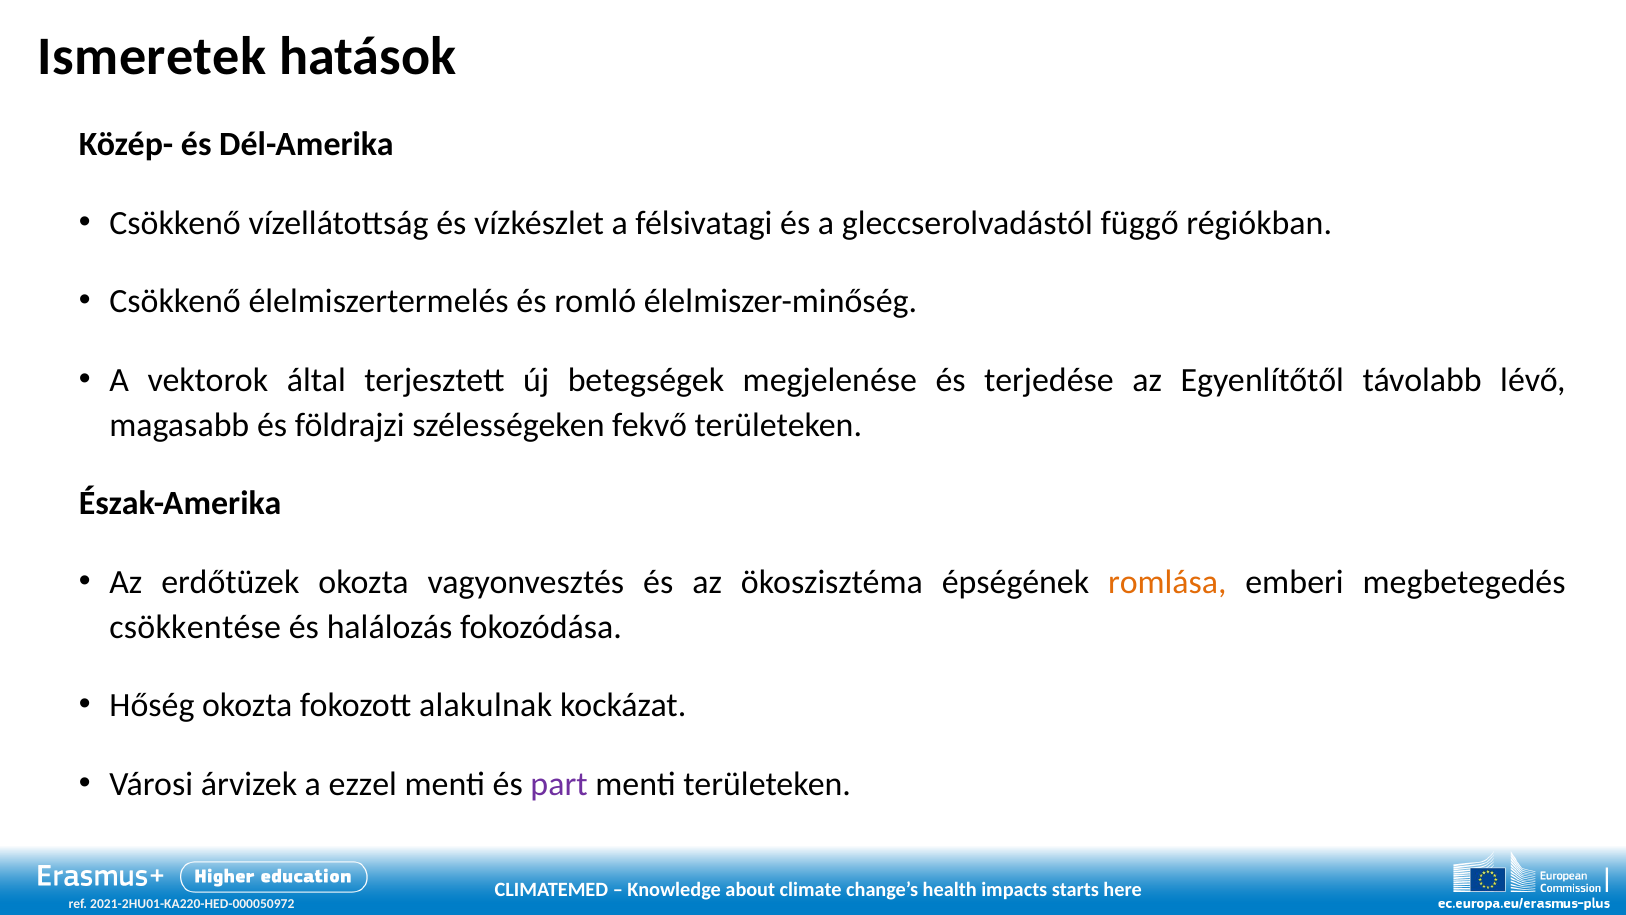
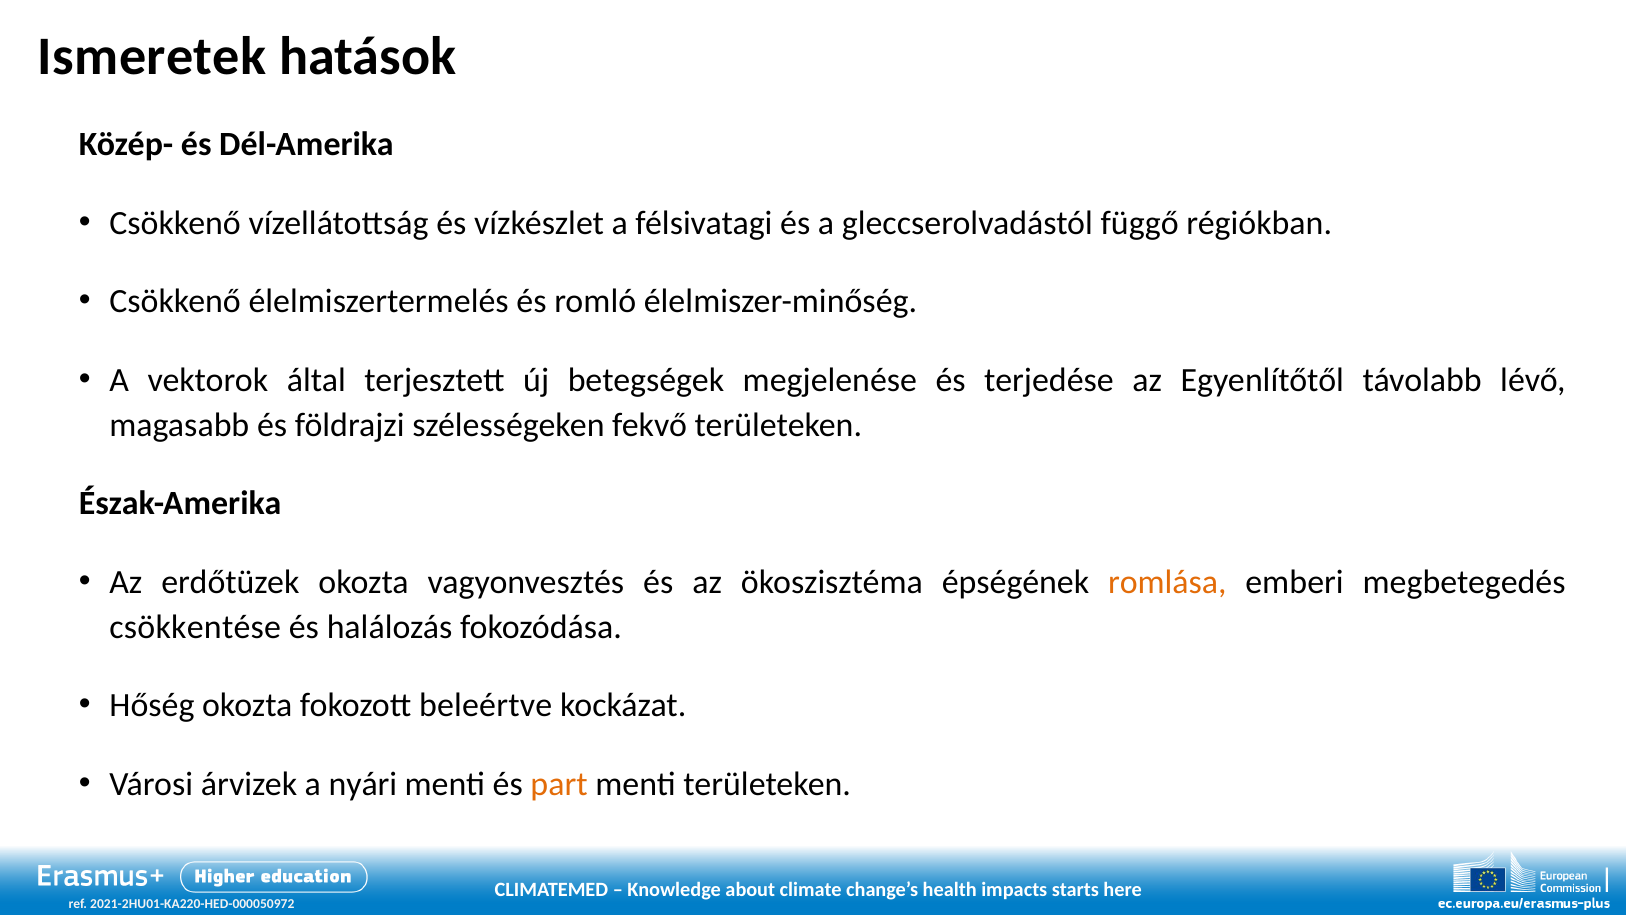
alakulnak: alakulnak -> beleértve
ezzel: ezzel -> nyári
part colour: purple -> orange
